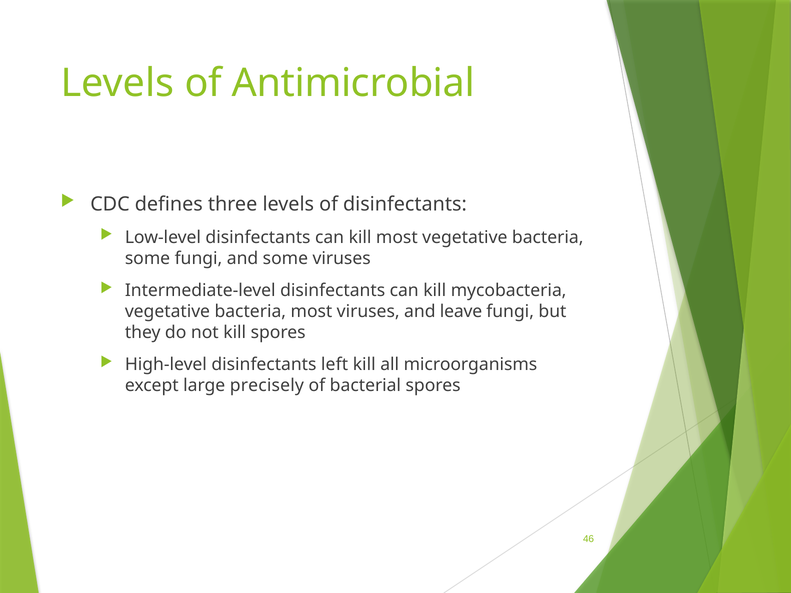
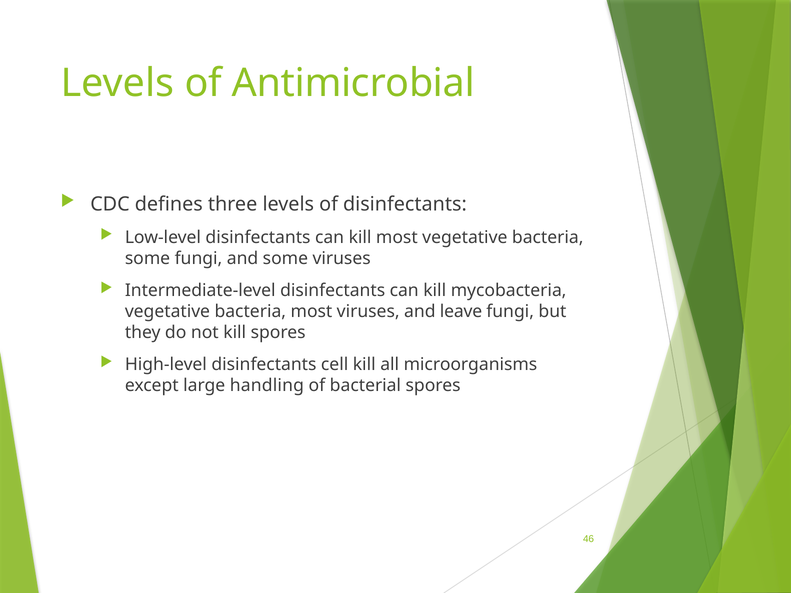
left: left -> cell
precisely: precisely -> handling
